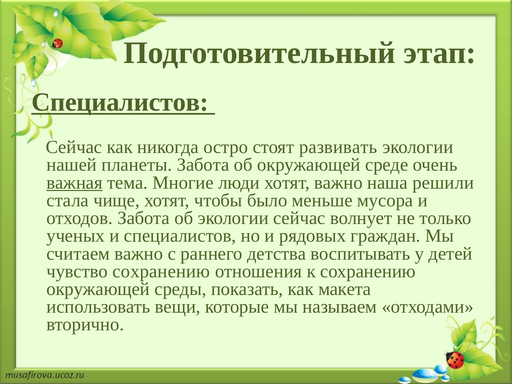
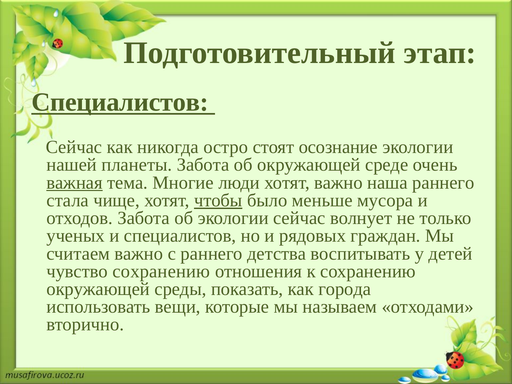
развивать: развивать -> осознание
наша решили: решили -> раннего
чтобы underline: none -> present
макета: макета -> города
